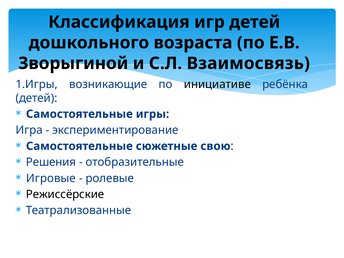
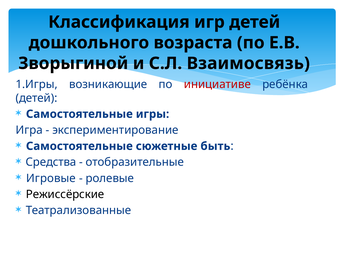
инициативе colour: black -> red
свою: свою -> быть
Решения: Решения -> Средства
